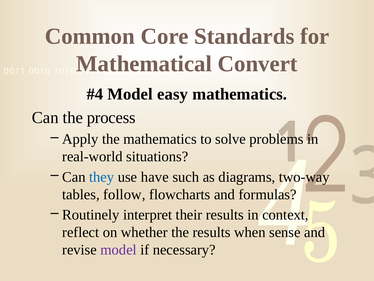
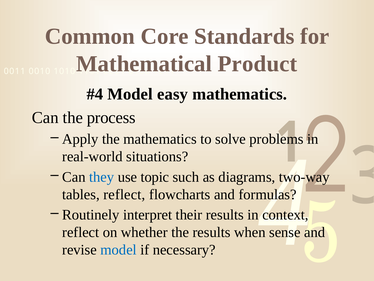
Convert: Convert -> Product
have: have -> topic
tables follow: follow -> reflect
model at (119, 249) colour: purple -> blue
